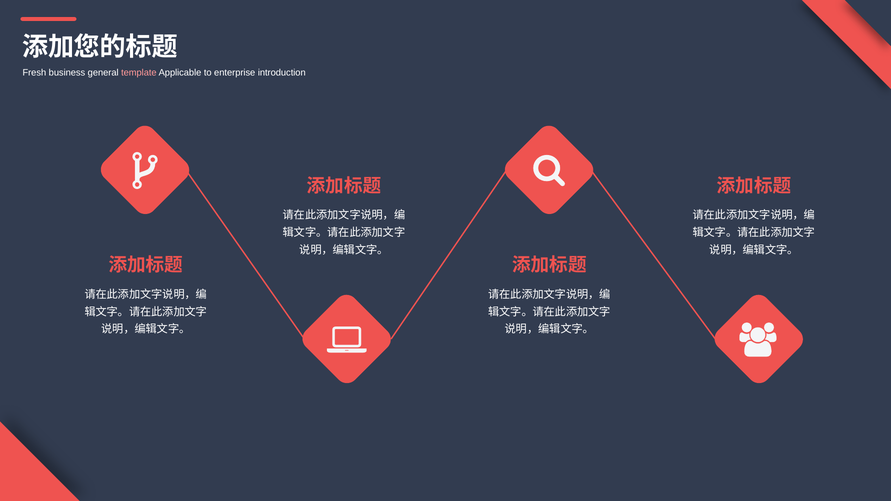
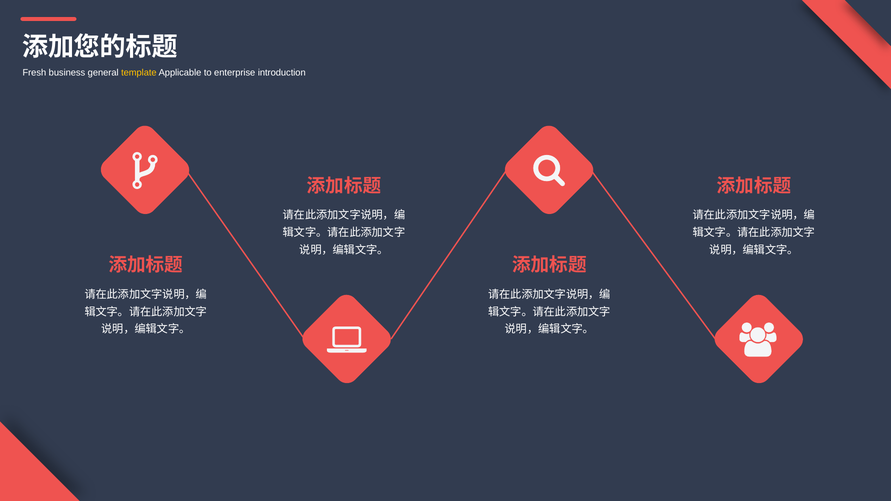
template colour: pink -> yellow
